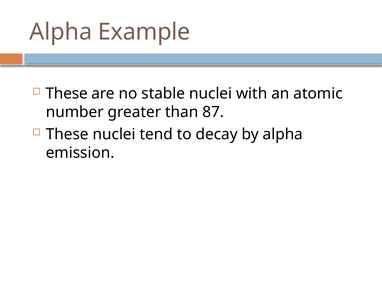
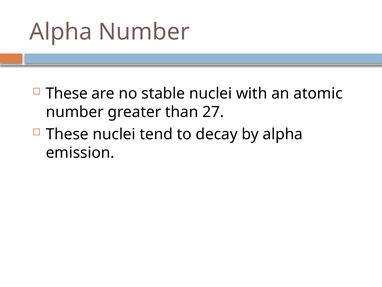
Alpha Example: Example -> Number
87: 87 -> 27
